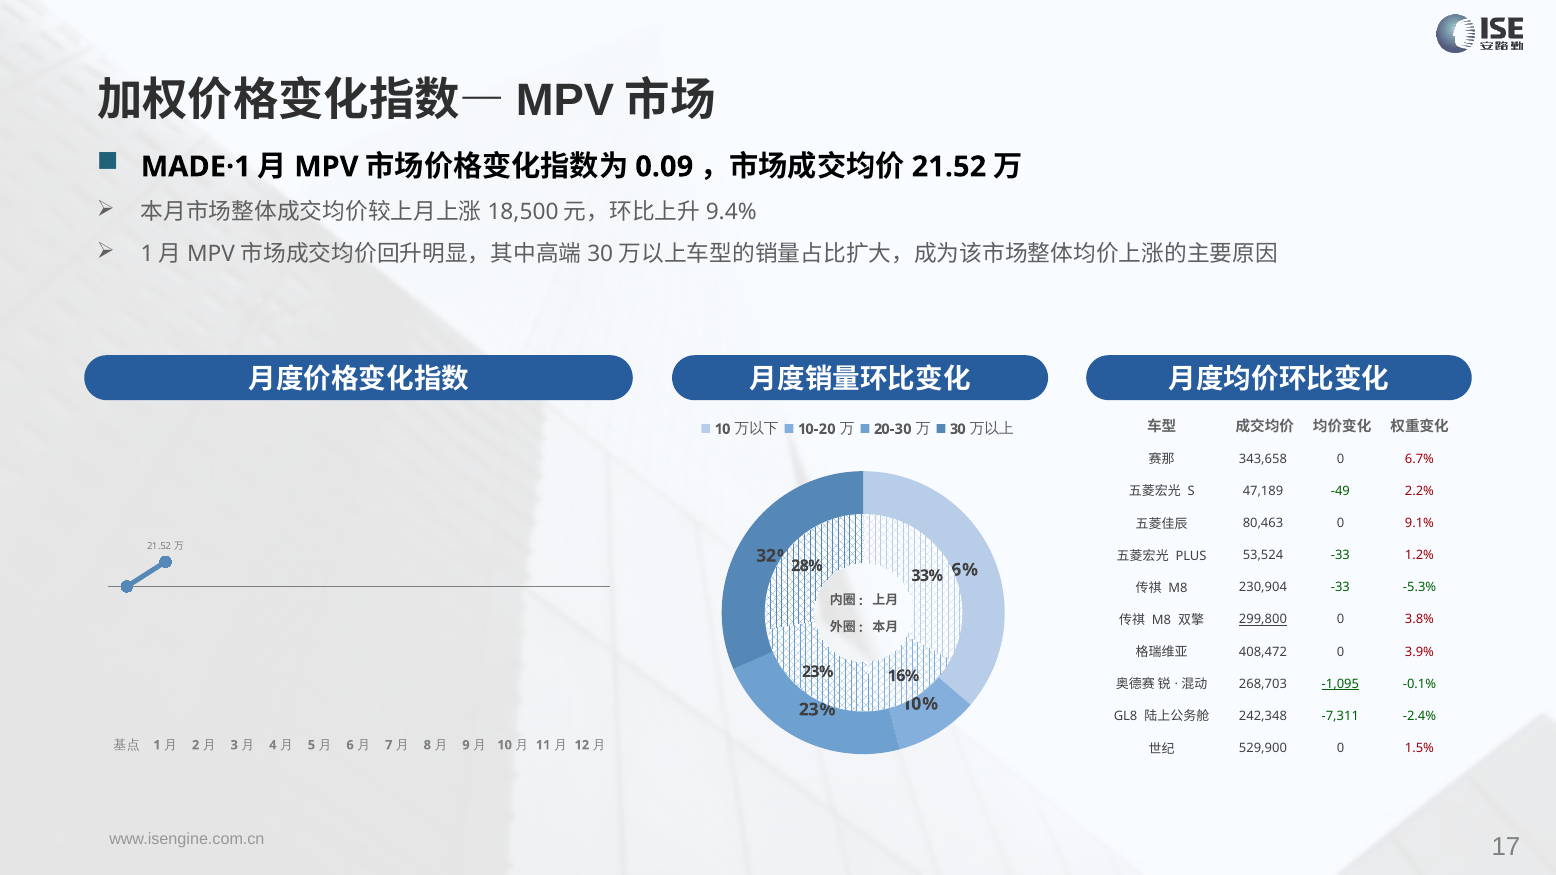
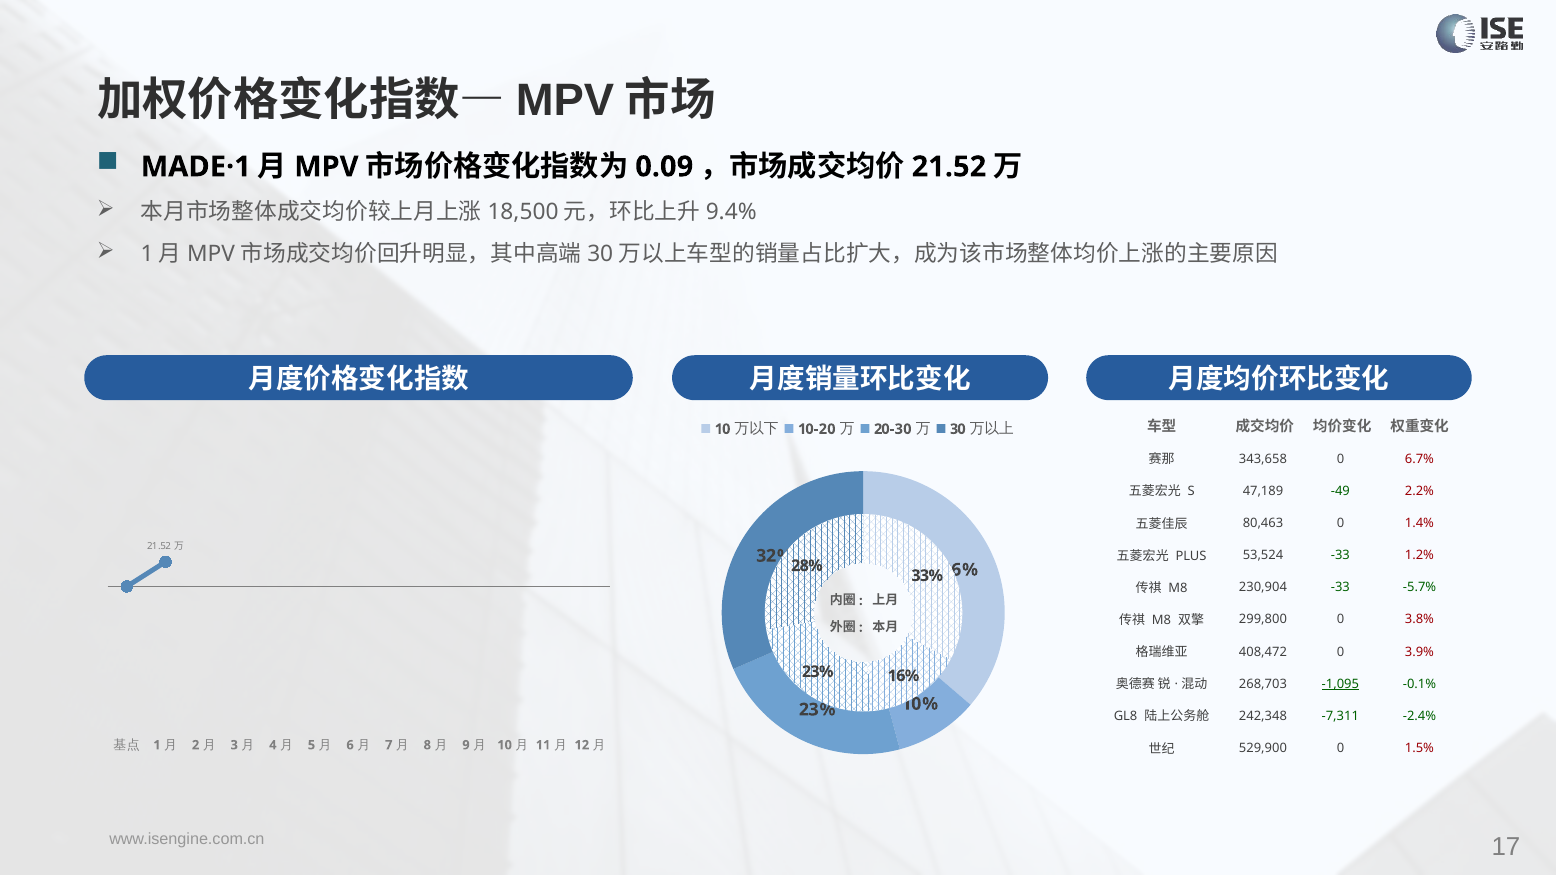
9.1%: 9.1% -> 1.4%
-5.3%: -5.3% -> -5.7%
299,800 underline: present -> none
